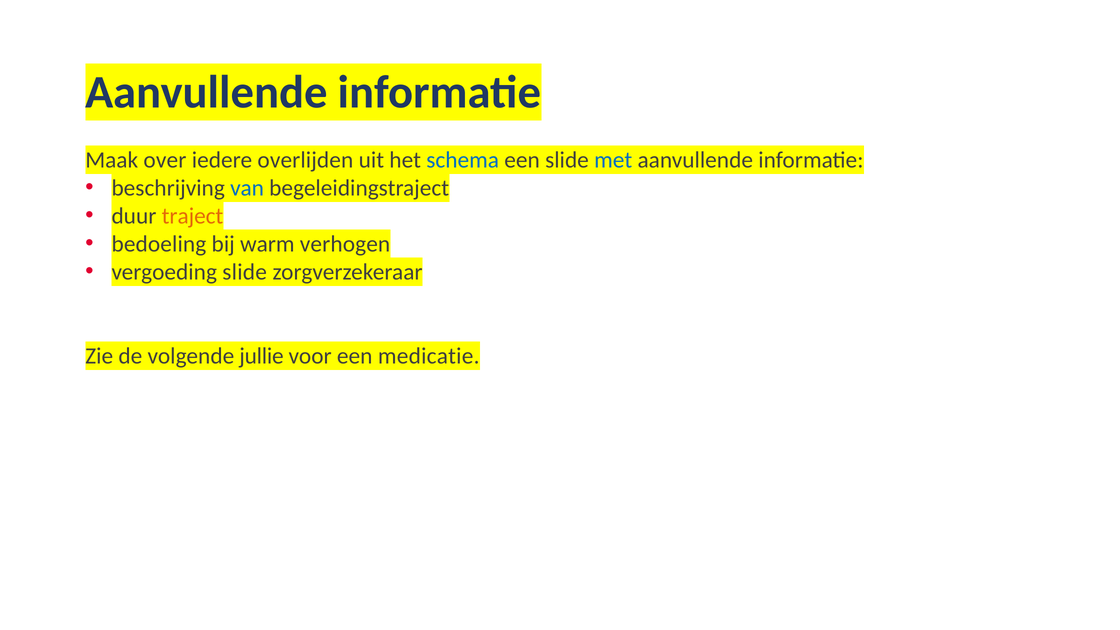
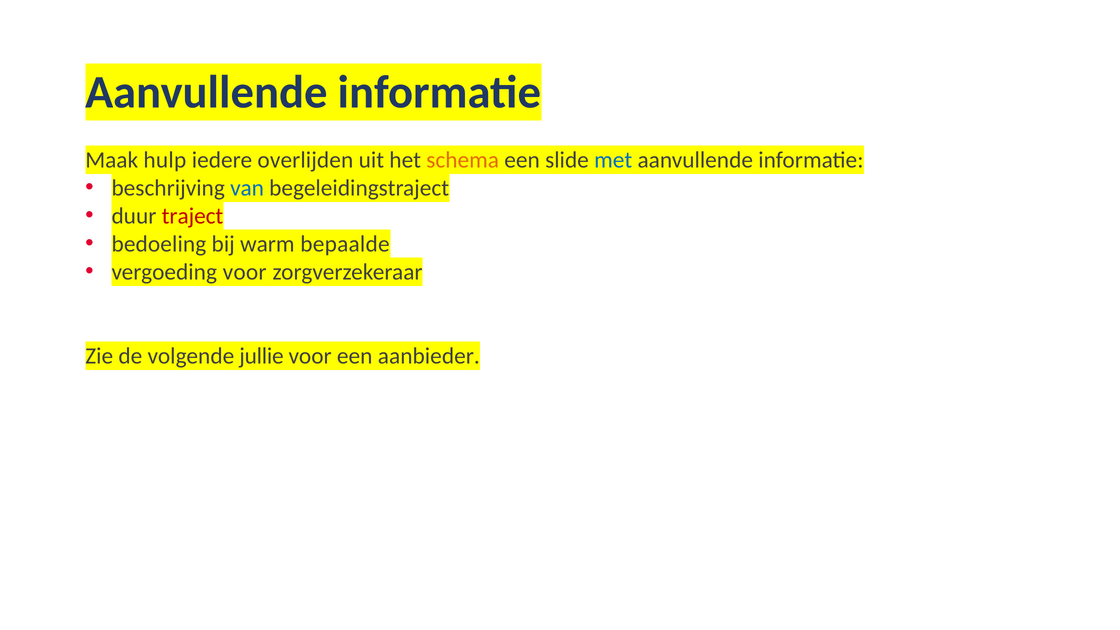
over: over -> hulp
schema colour: blue -> orange
traject colour: orange -> red
verhogen: verhogen -> bepaalde
vergoeding slide: slide -> voor
medicatie: medicatie -> aanbieder
